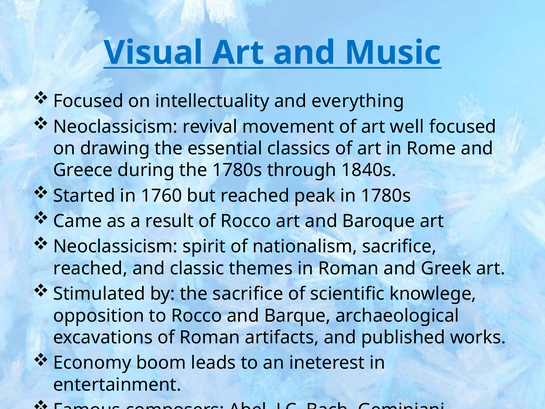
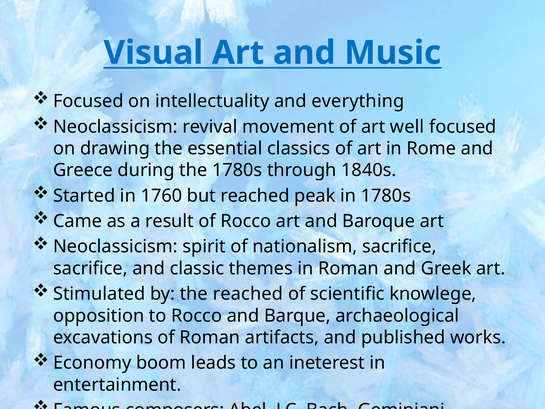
reached at (90, 268): reached -> sacrifice
the sacrifice: sacrifice -> reached
